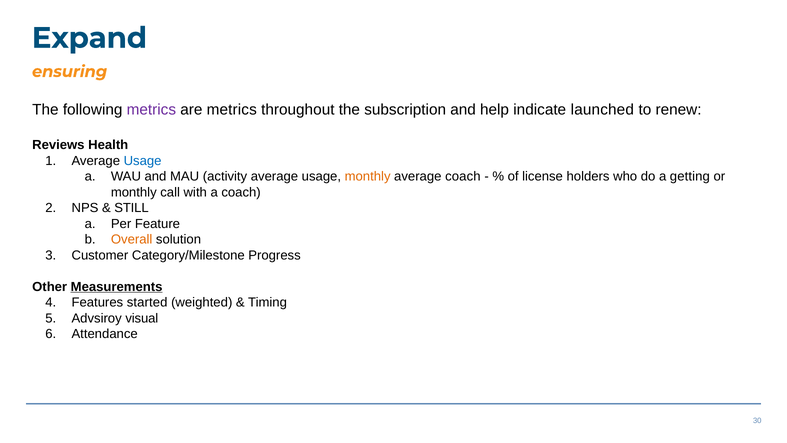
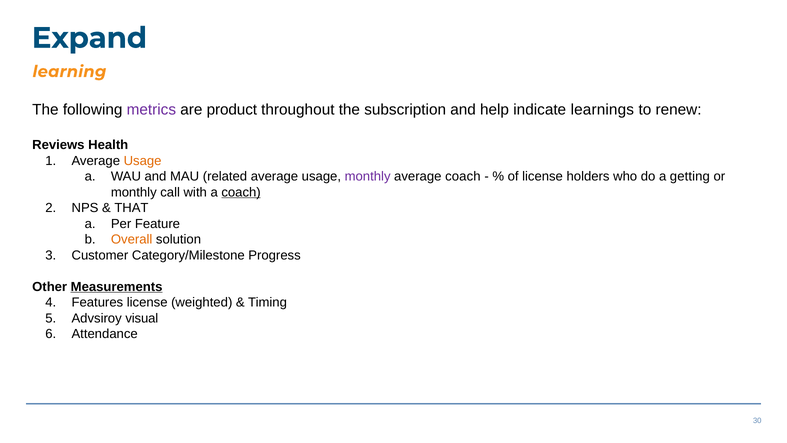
ensuring: ensuring -> learning
are metrics: metrics -> product
launched: launched -> learnings
Usage at (143, 161) colour: blue -> orange
activity: activity -> related
monthly at (368, 176) colour: orange -> purple
coach at (241, 192) underline: none -> present
STILL: STILL -> THAT
Features started: started -> license
